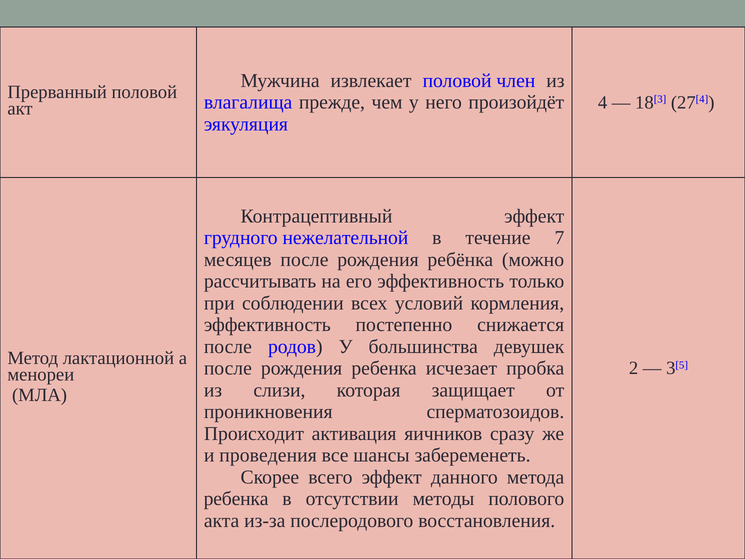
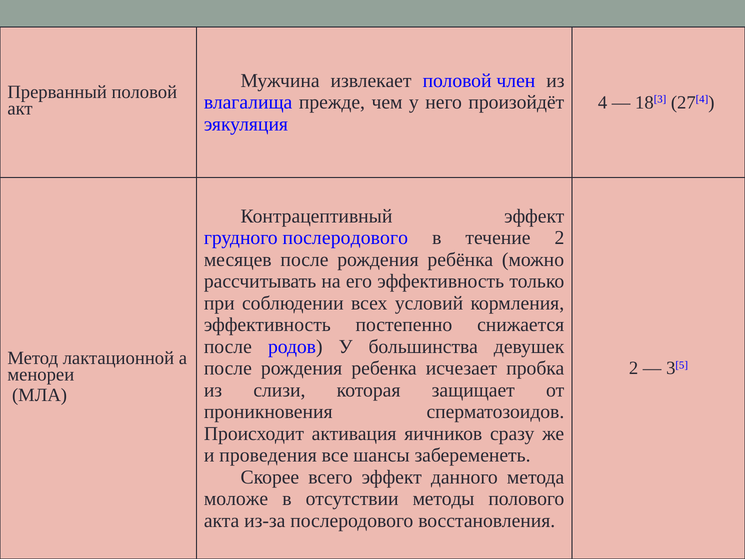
грудного нежелательной: нежелательной -> послеродового
течение 7: 7 -> 2
ребенка at (236, 499): ребенка -> моложе
